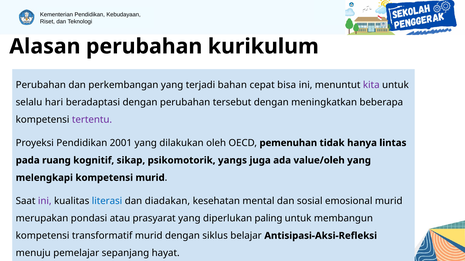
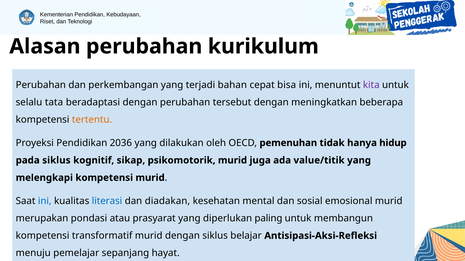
hari: hari -> tata
tertentu colour: purple -> orange
2001: 2001 -> 2036
lintas: lintas -> hidup
pada ruang: ruang -> siklus
psikomotorik yangs: yangs -> murid
value/oleh: value/oleh -> value/titik
ini at (45, 201) colour: purple -> blue
